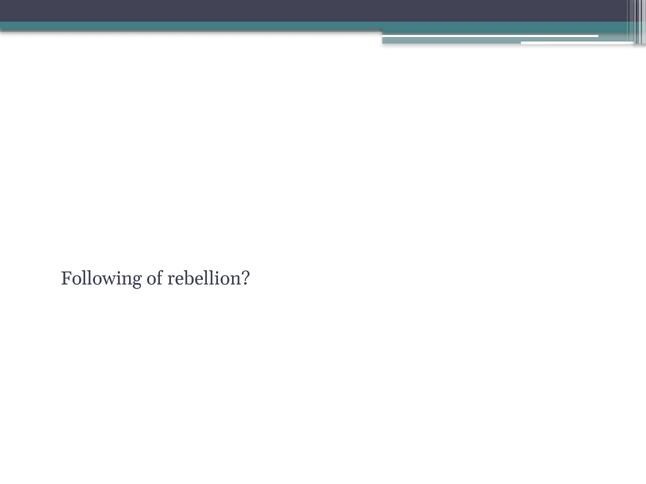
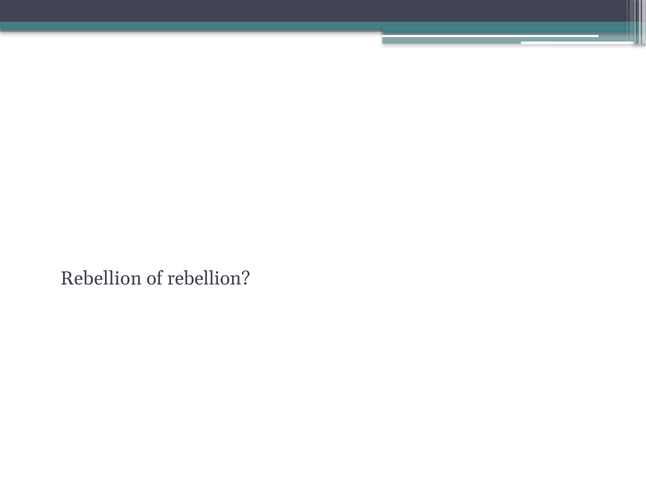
Following at (101, 279): Following -> Rebellion
